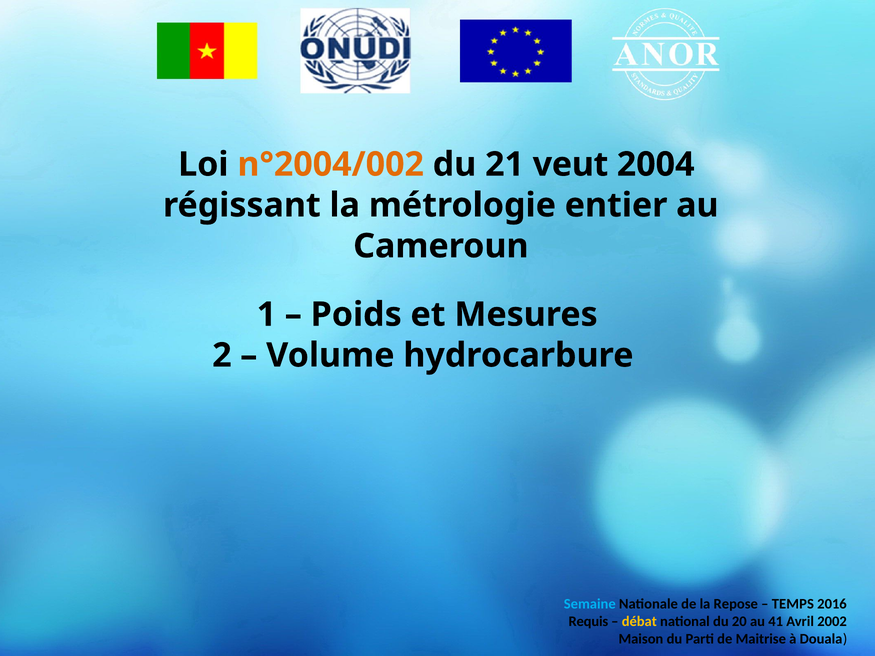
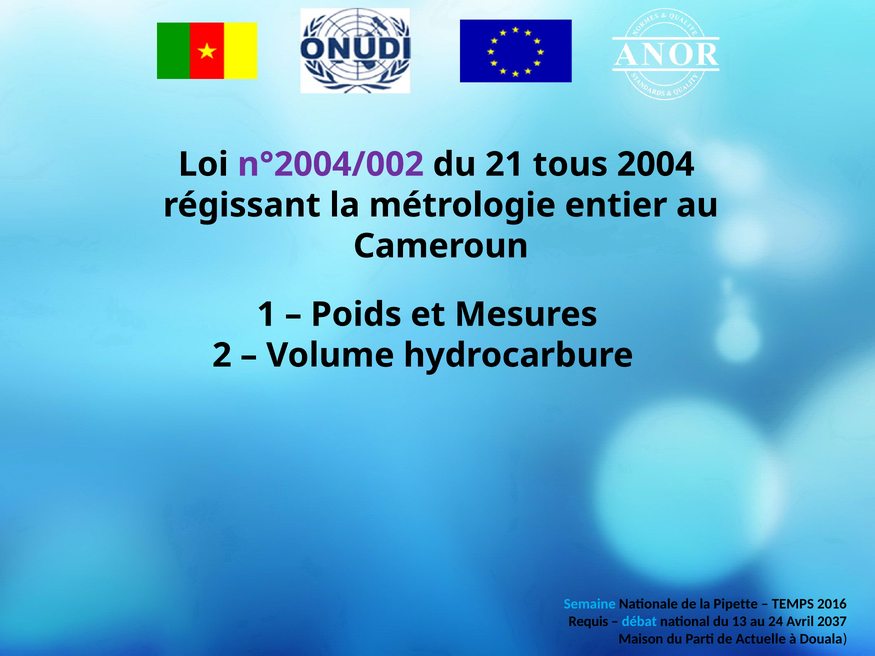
n°2004/002 colour: orange -> purple
veut: veut -> tous
Repose: Repose -> Pipette
débat colour: yellow -> light blue
20: 20 -> 13
41: 41 -> 24
2002: 2002 -> 2037
Maitrise: Maitrise -> Actuelle
